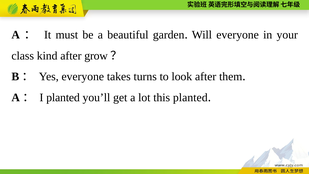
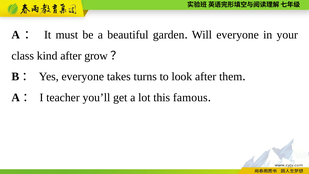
I planted: planted -> teacher
this planted: planted -> famous
